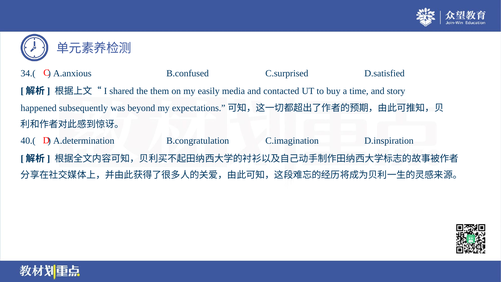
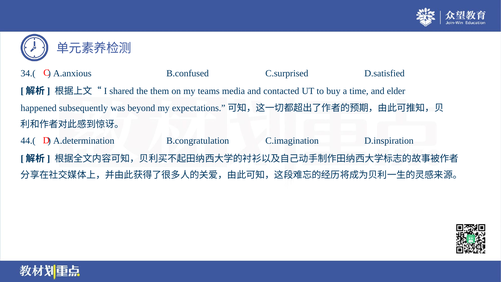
easily: easily -> teams
story: story -> elder
40.(: 40.( -> 44.(
